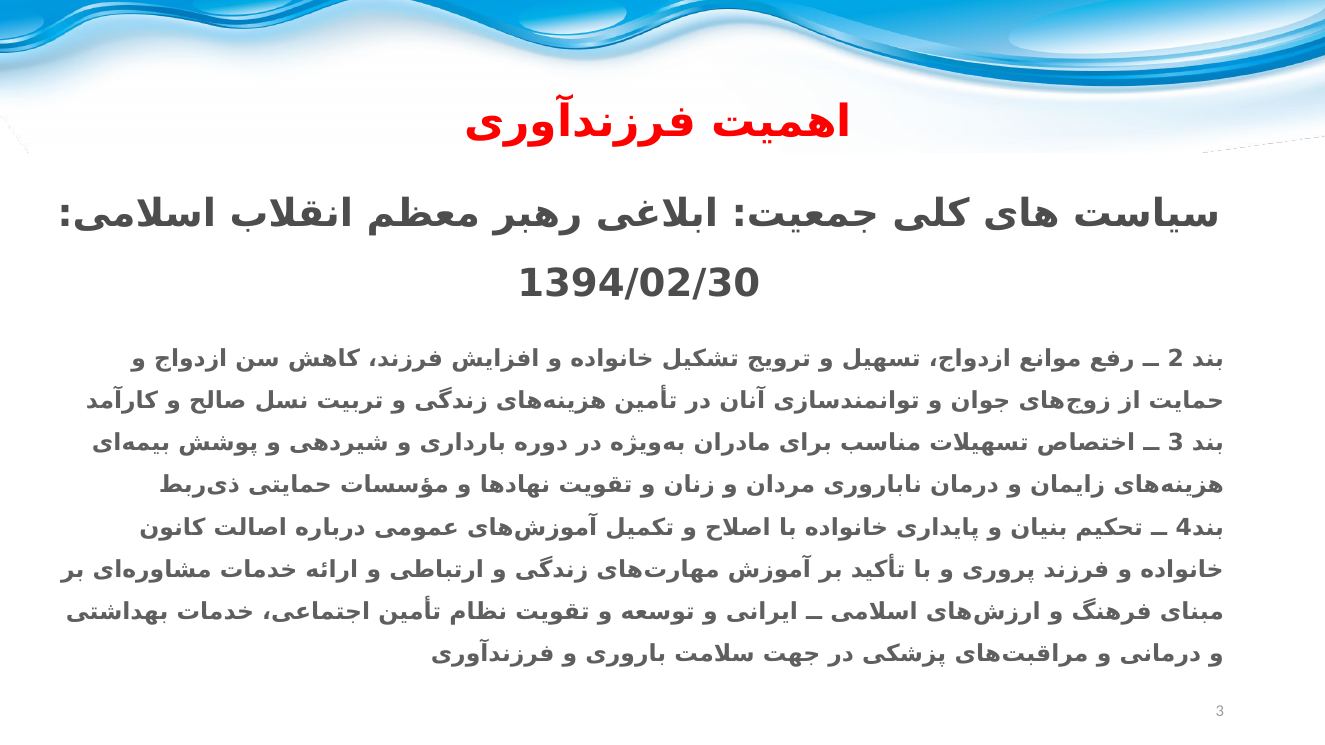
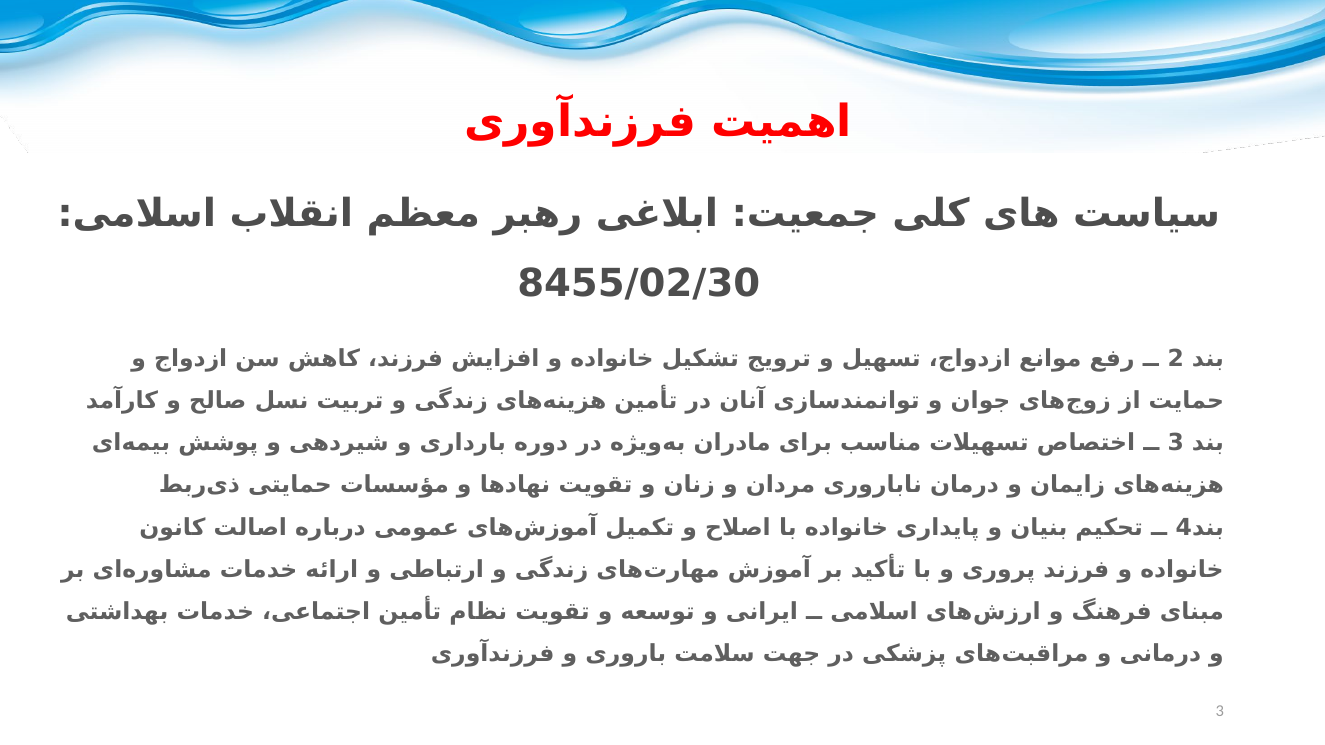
1394/02/30: 1394/02/30 -> 8455/02/30
